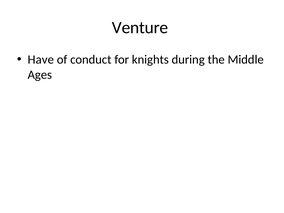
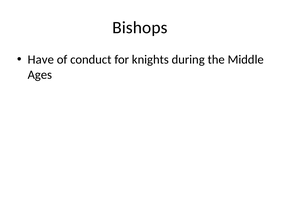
Venture: Venture -> Bishops
